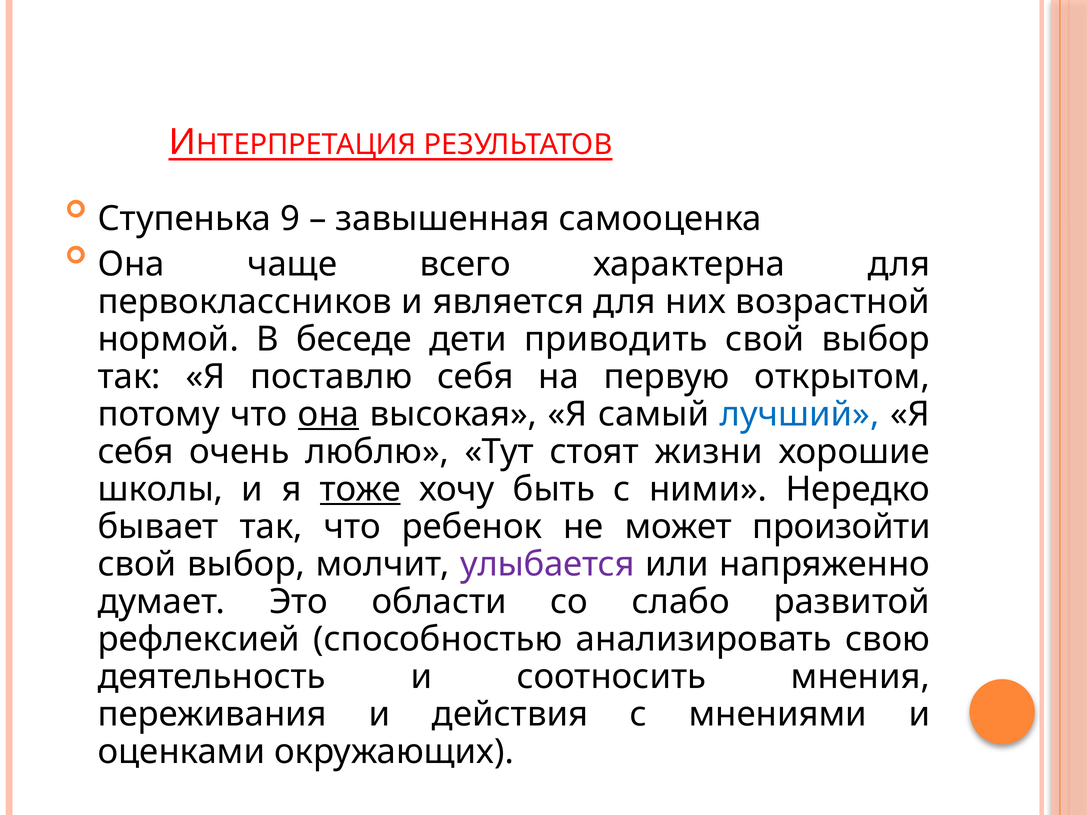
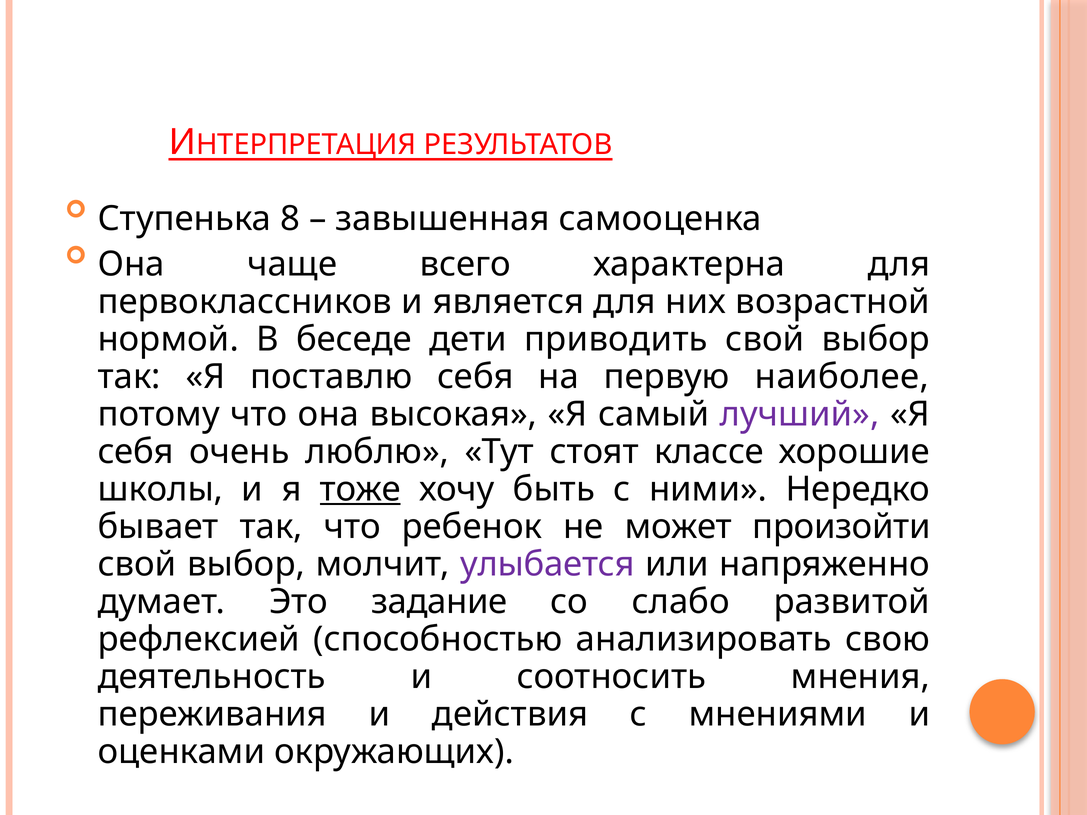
9: 9 -> 8
открытом: открытом -> наиболее
она at (329, 414) underline: present -> none
лучший colour: blue -> purple
жизни: жизни -> классе
области: области -> задание
